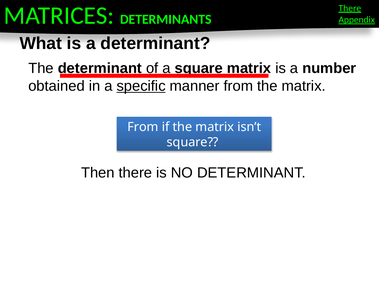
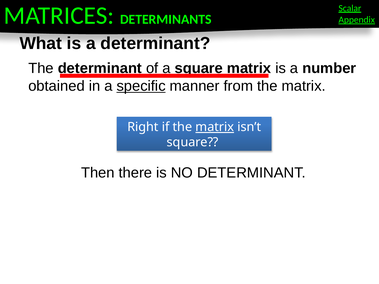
There at (350, 8): There -> Scalar
From at (143, 127): From -> Right
matrix at (215, 127) underline: none -> present
